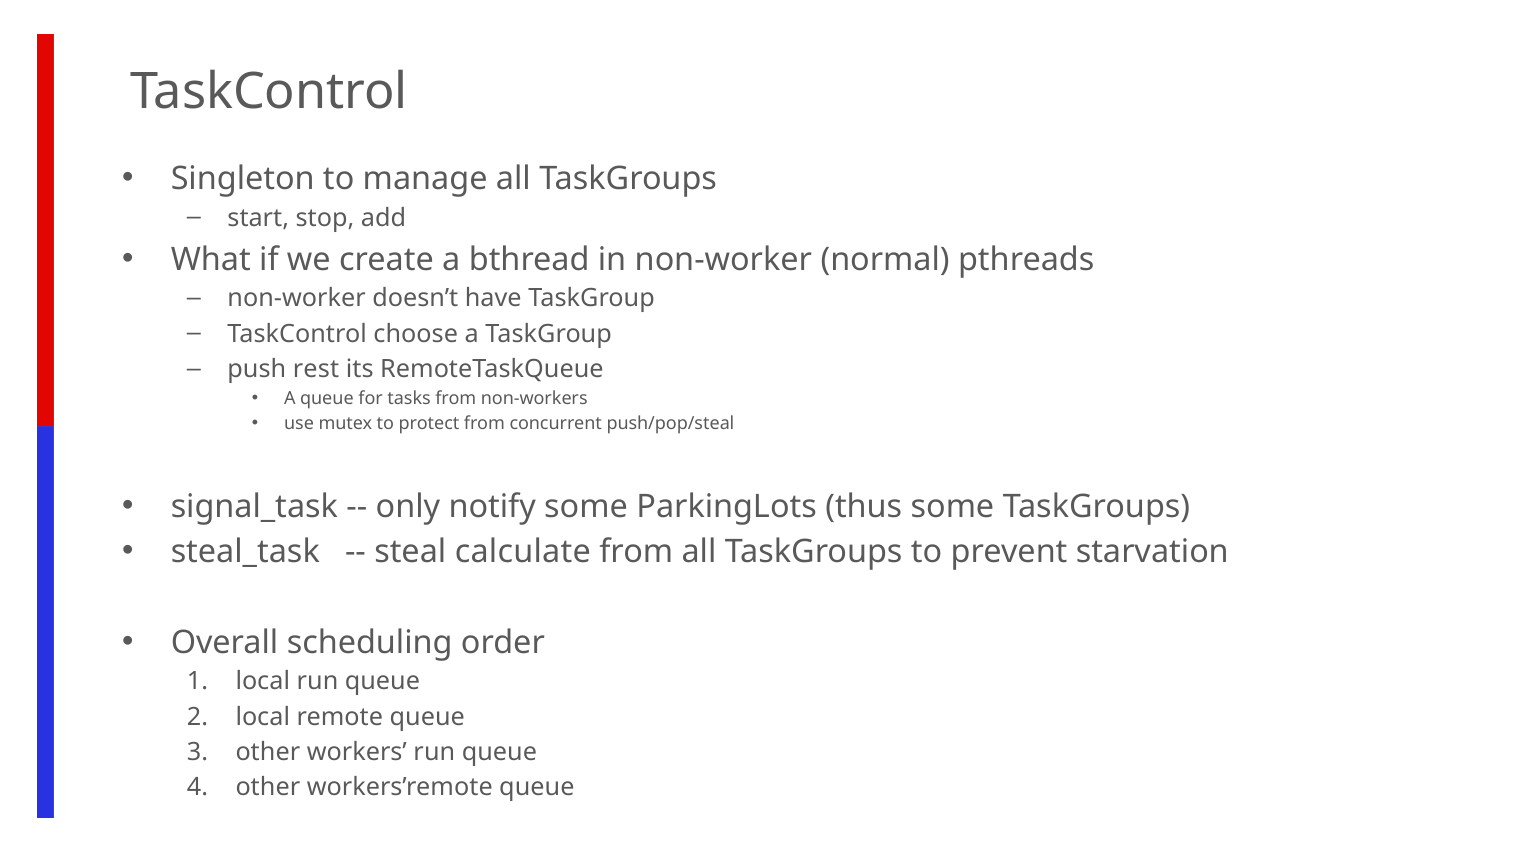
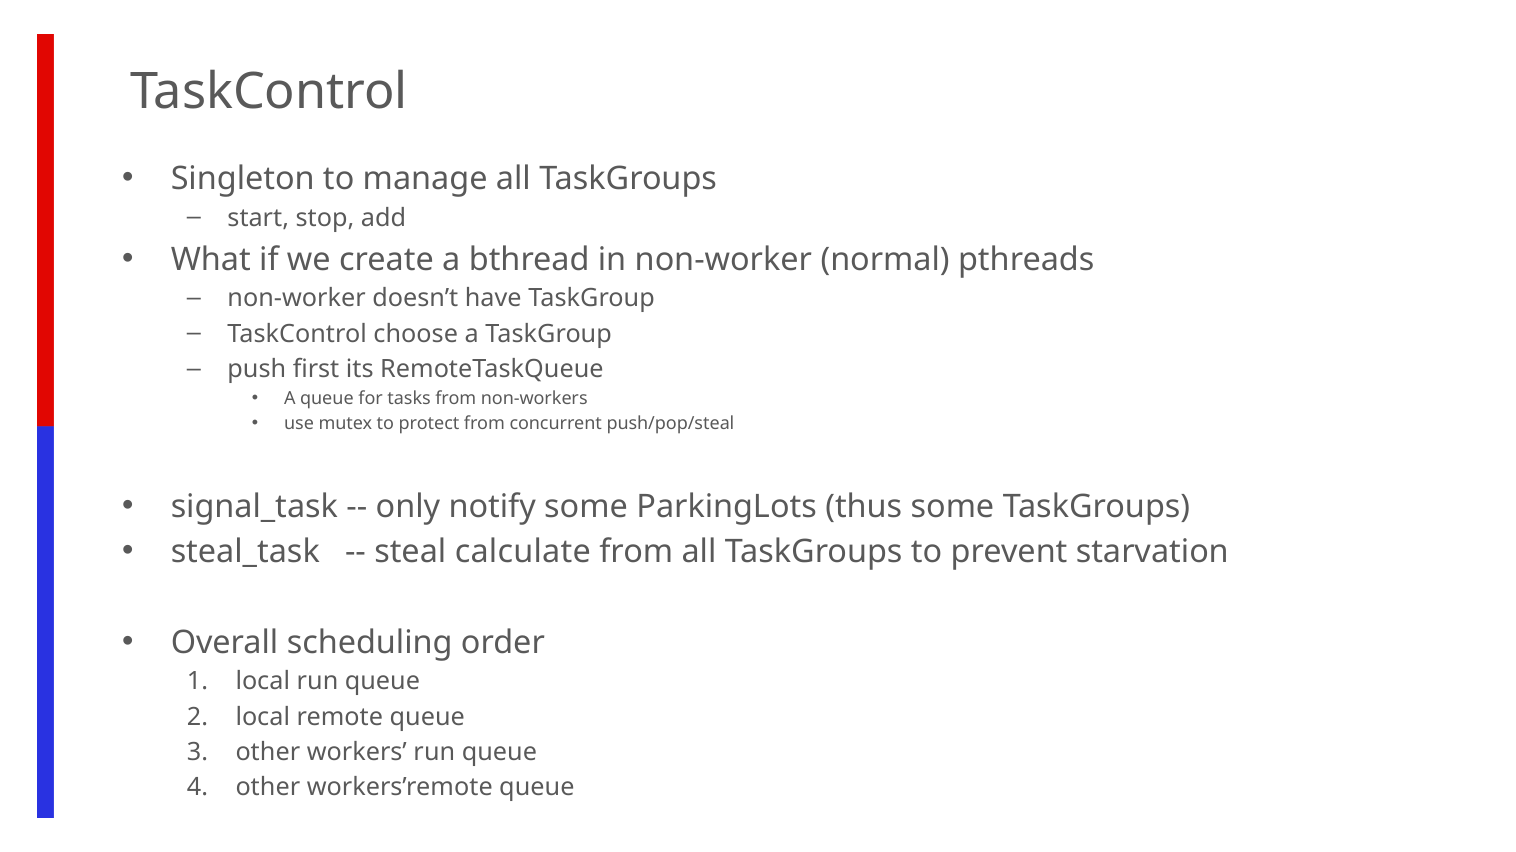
rest: rest -> first
